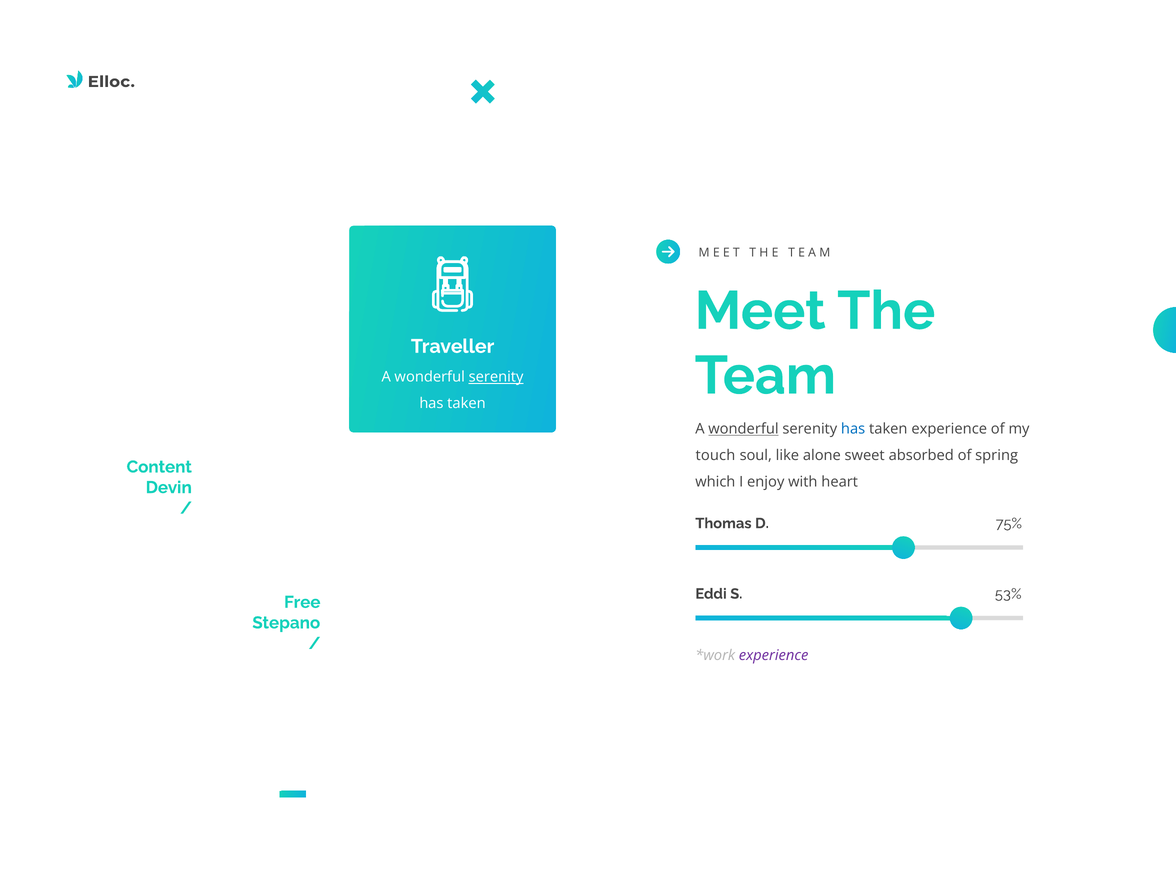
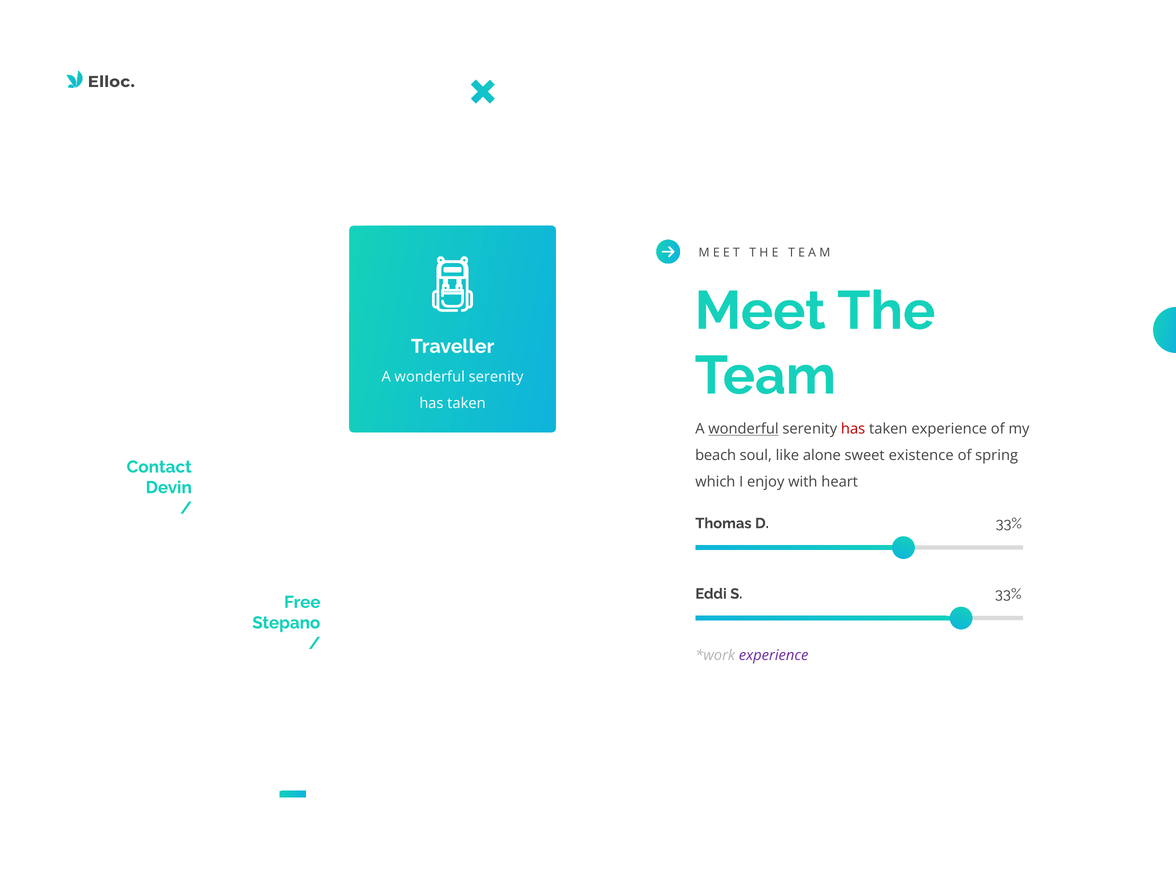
serenity at (496, 377) underline: present -> none
has at (853, 429) colour: blue -> red
touch: touch -> beach
absorbed: absorbed -> existence
Content: Content -> Contact
75% at (1009, 523): 75% -> 33%
53% at (1008, 594): 53% -> 33%
